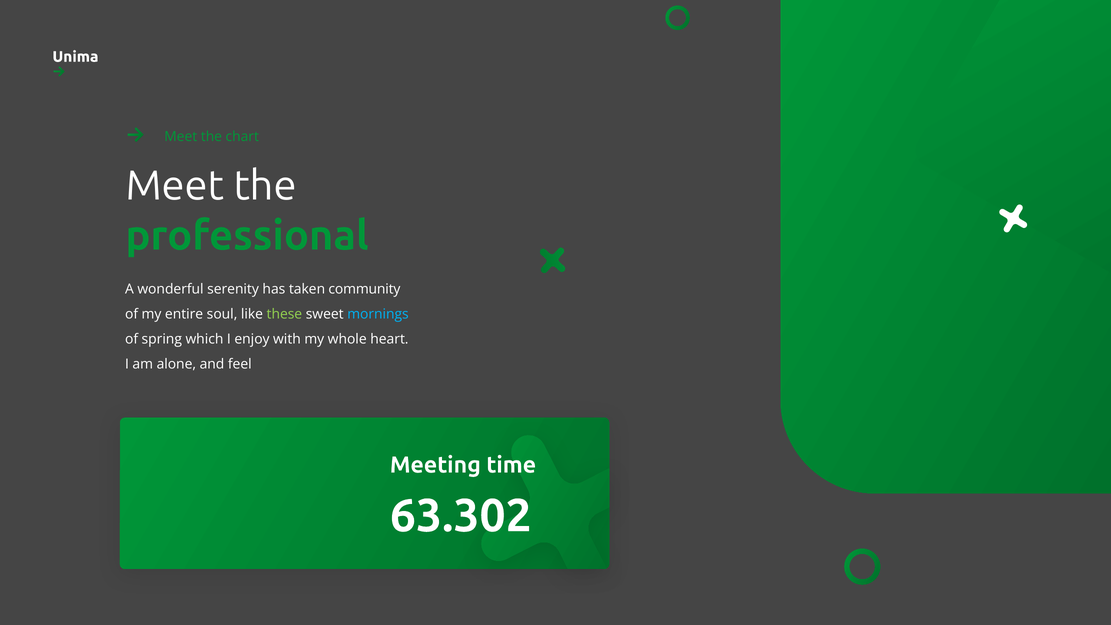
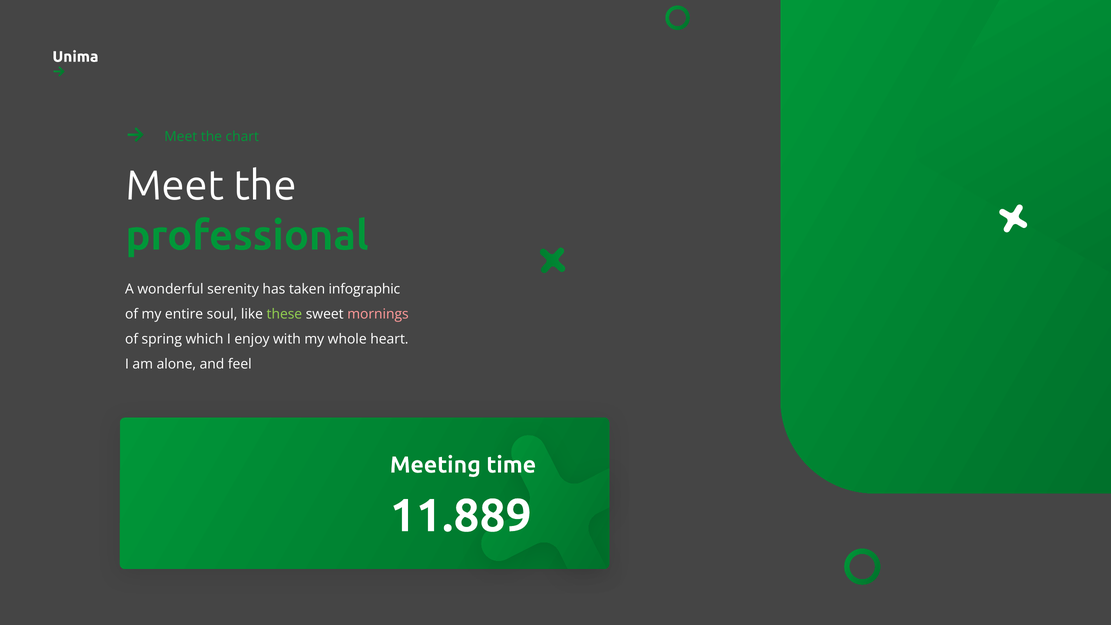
community: community -> infographic
mornings colour: light blue -> pink
63.302: 63.302 -> 11.889
